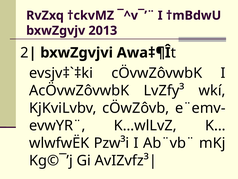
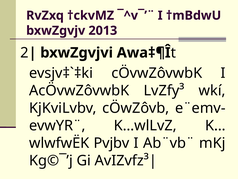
Pzw³i: Pzw³i -> Pvjbv
